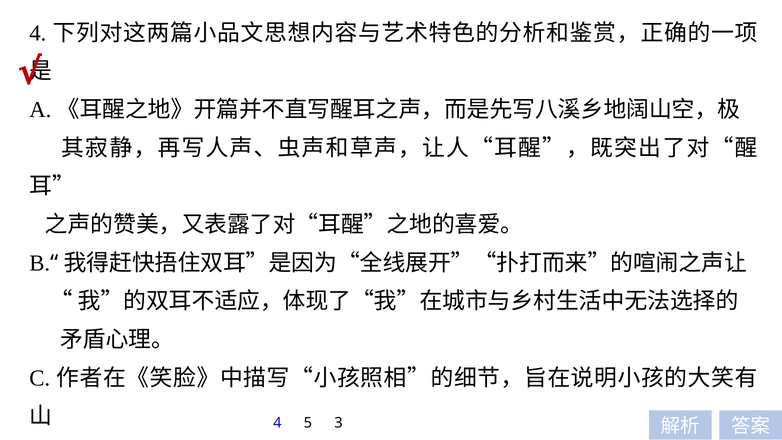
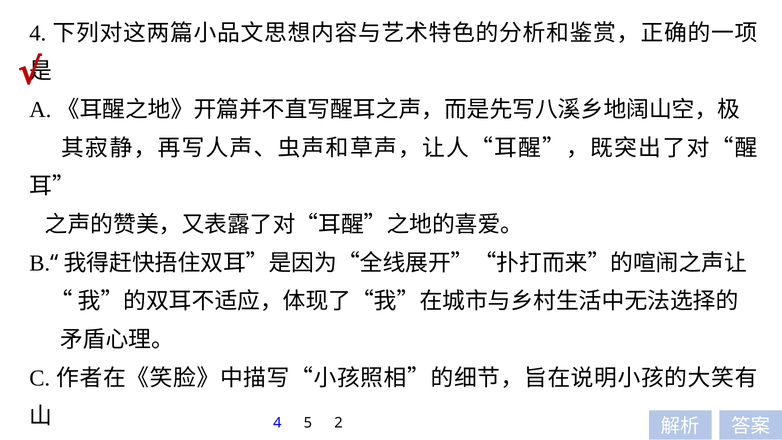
3: 3 -> 2
